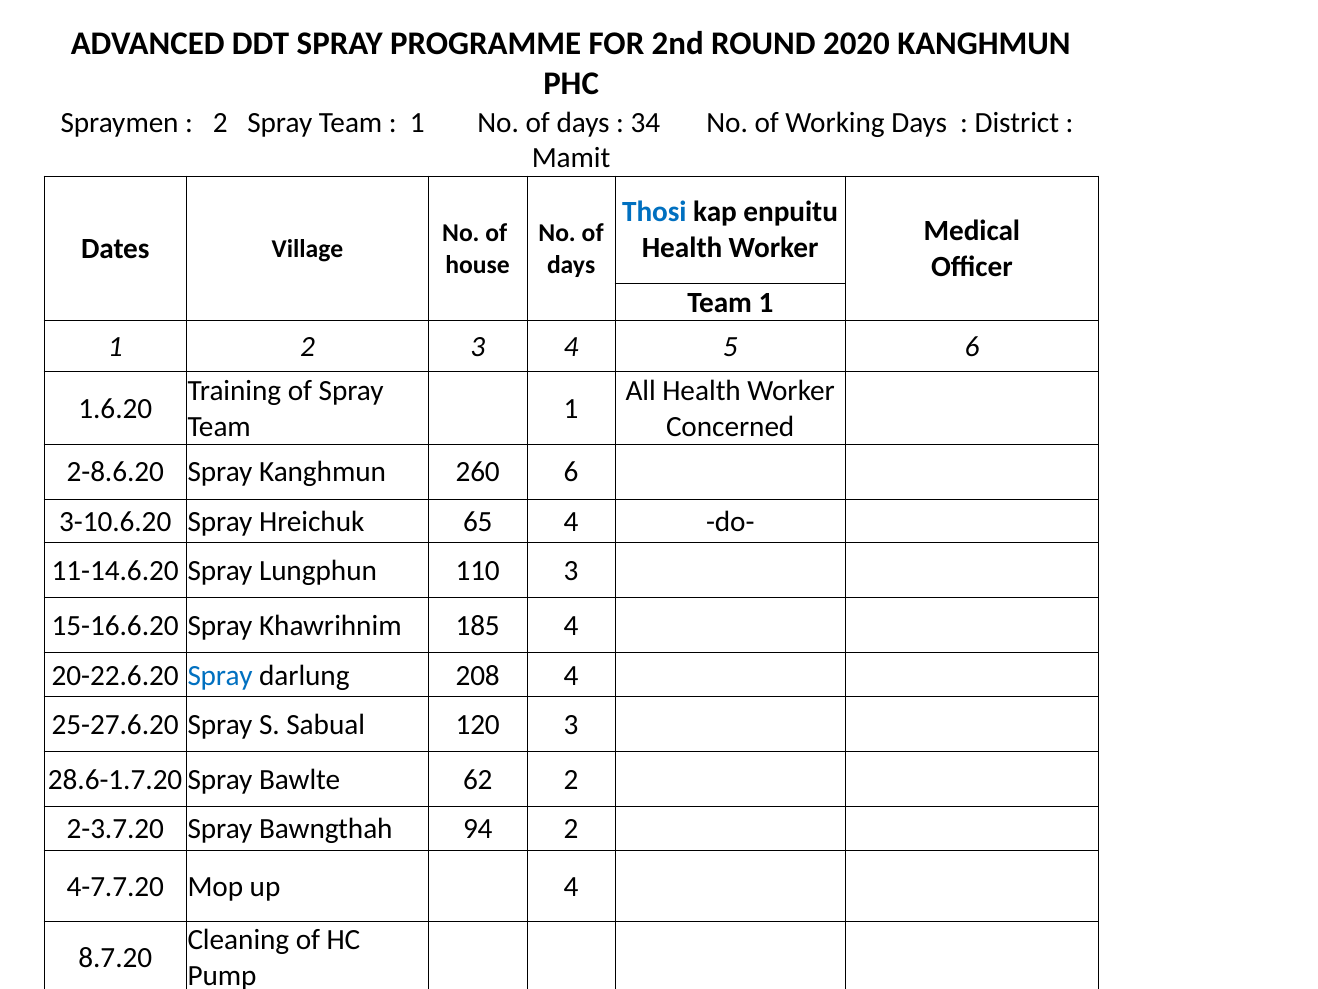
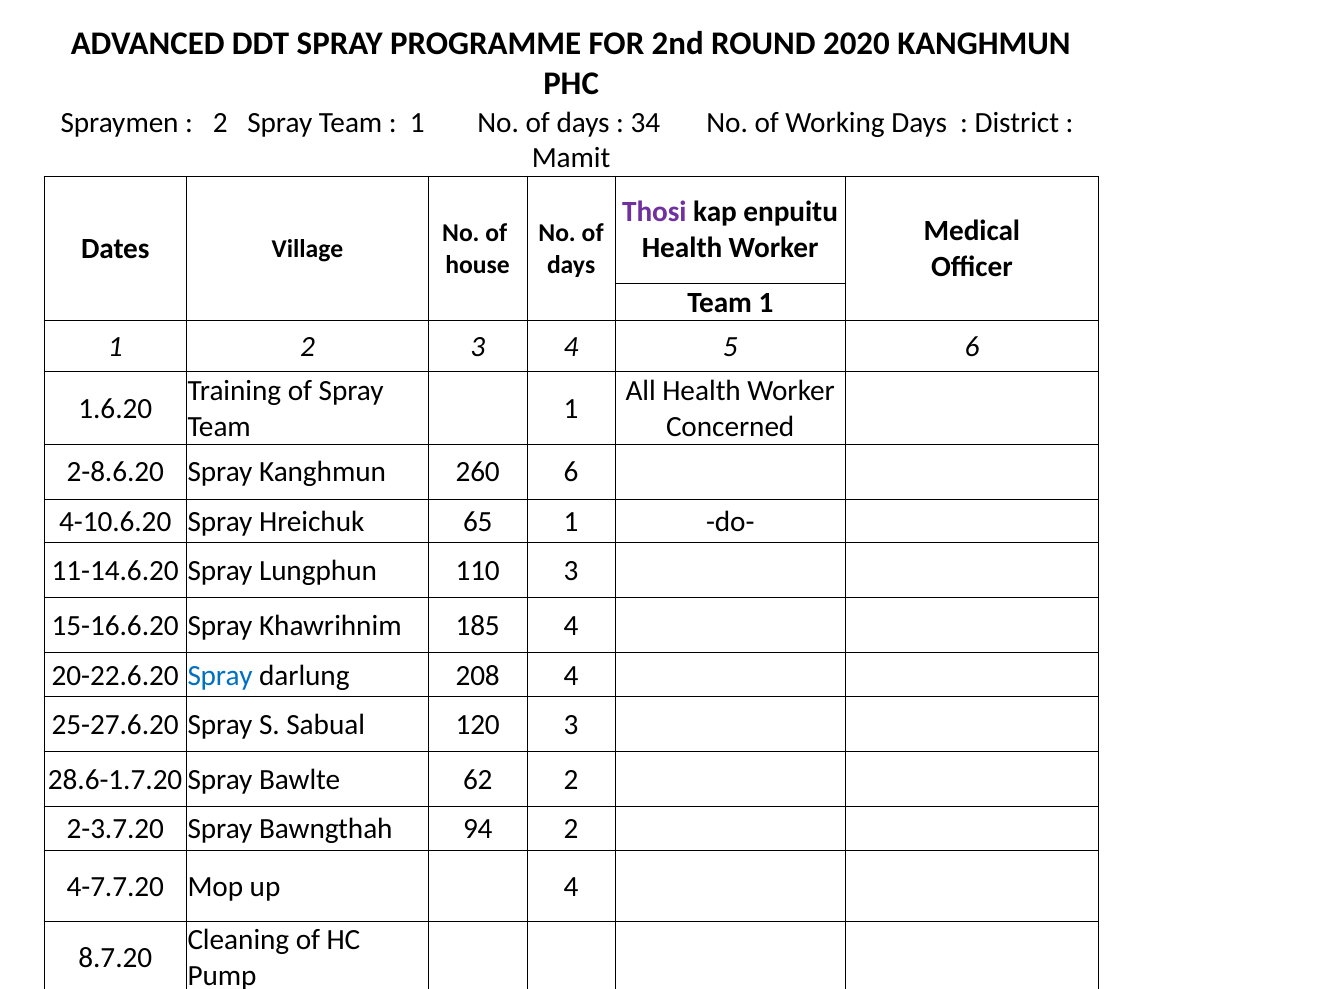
Thosi colour: blue -> purple
3-10.6.20: 3-10.6.20 -> 4-10.6.20
65 4: 4 -> 1
